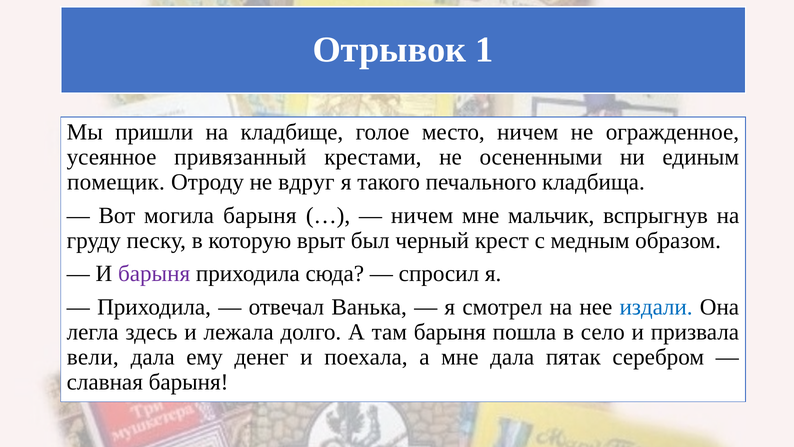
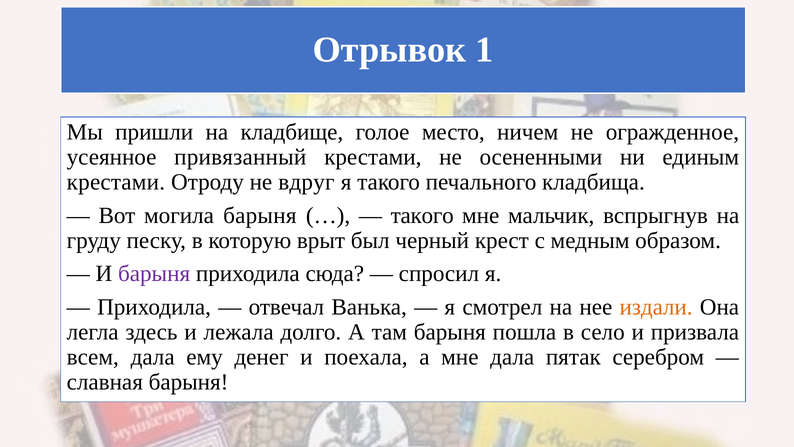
помещик at (116, 182): помещик -> крестами
ничем at (422, 215): ничем -> такого
издали colour: blue -> orange
вели: вели -> всем
